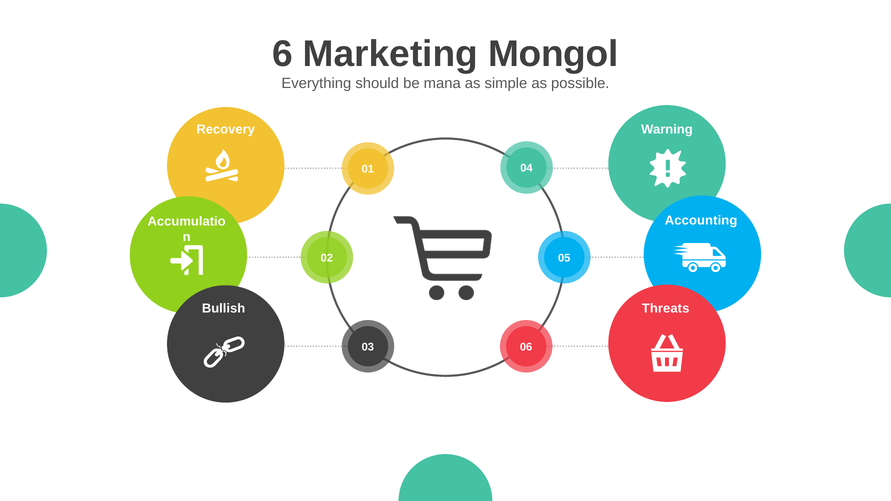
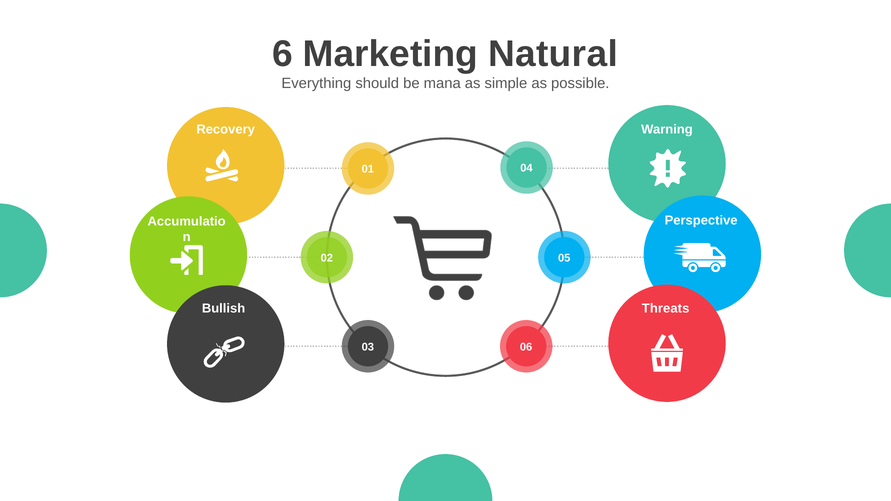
Mongol: Mongol -> Natural
Accounting: Accounting -> Perspective
